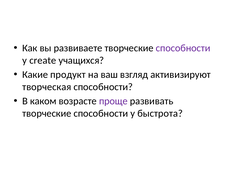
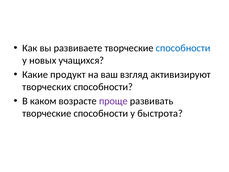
способности at (183, 48) colour: purple -> blue
create: create -> новых
творческая: творческая -> творческих
